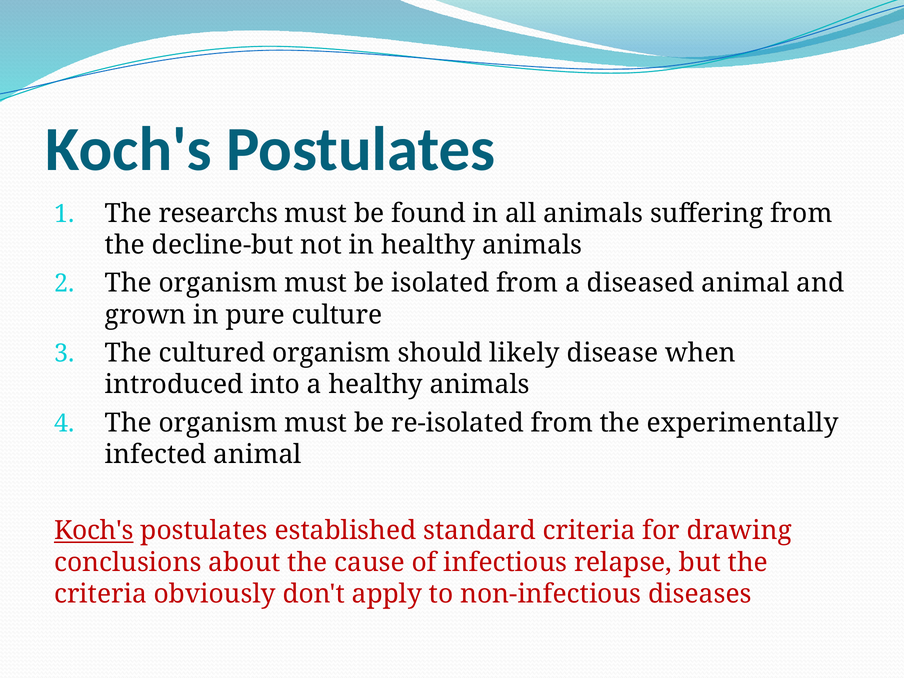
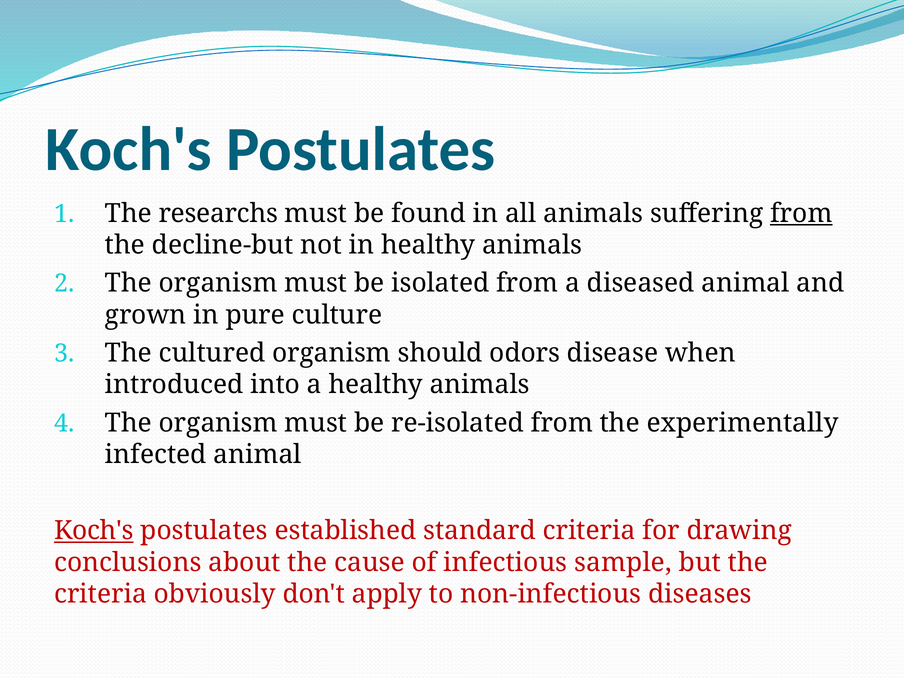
from at (801, 213) underline: none -> present
likely: likely -> odors
relapse: relapse -> sample
